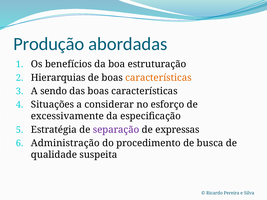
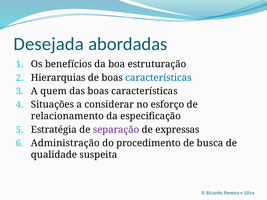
Produção: Produção -> Desejada
características at (158, 78) colour: orange -> blue
sendo: sendo -> quem
excessivamente: excessivamente -> relacionamento
